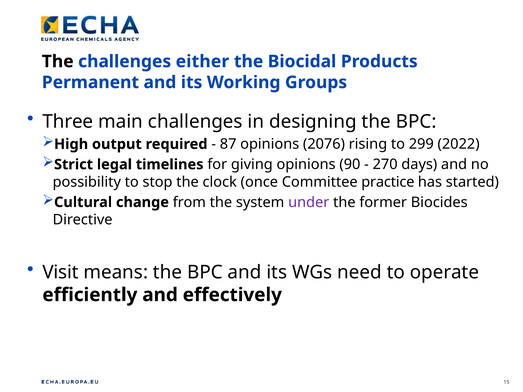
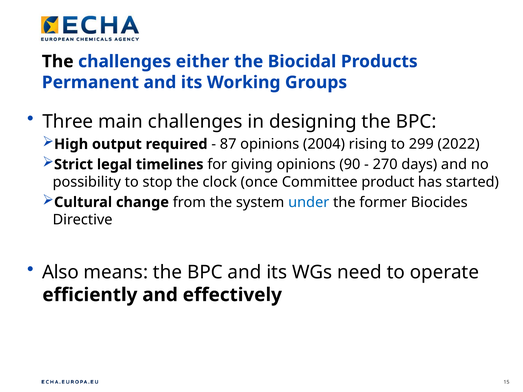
2076: 2076 -> 2004
practice: practice -> product
under colour: purple -> blue
Visit: Visit -> Also
